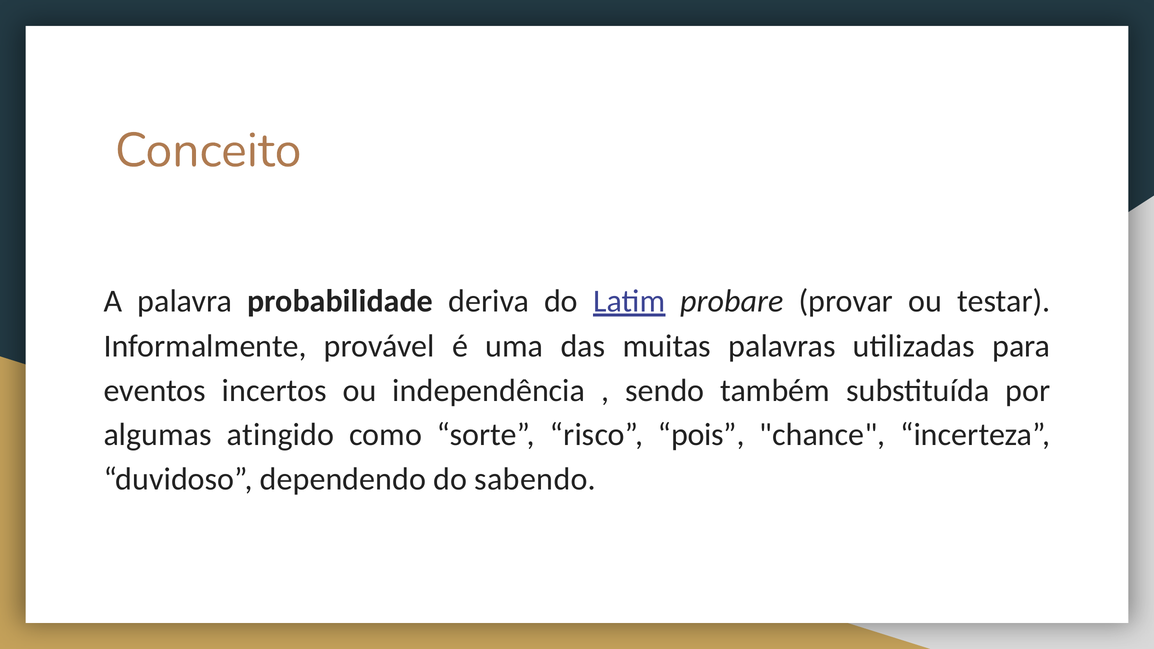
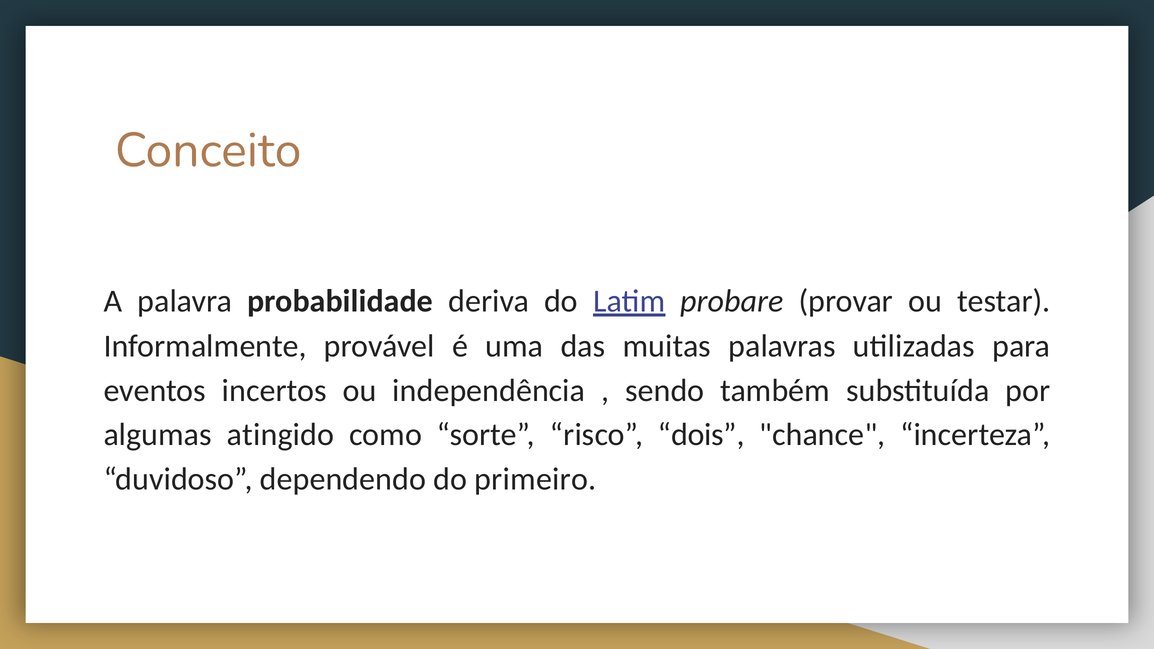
pois: pois -> dois
sabendo: sabendo -> primeiro
